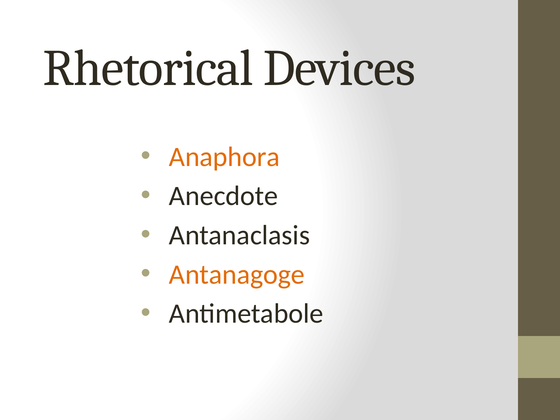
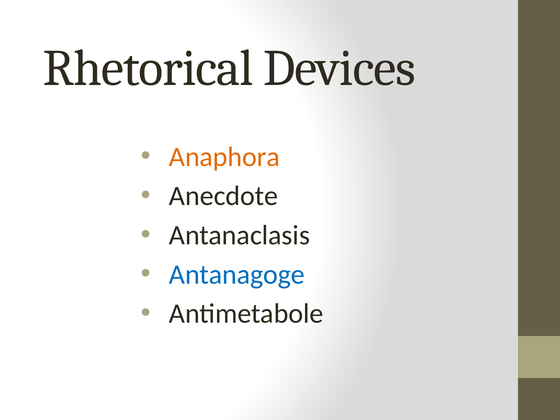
Antanagoge colour: orange -> blue
